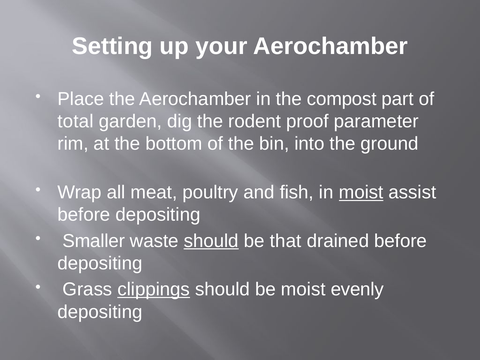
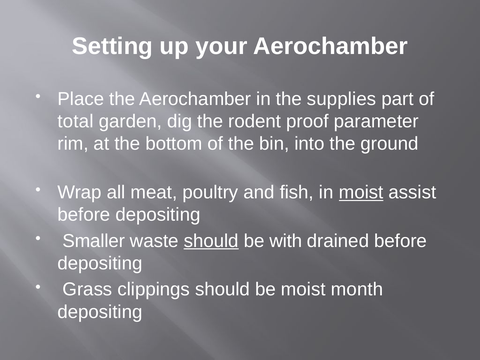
compost: compost -> supplies
that: that -> with
clippings underline: present -> none
evenly: evenly -> month
